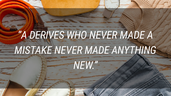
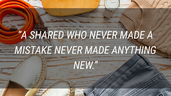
DERIVES: DERIVES -> SHARED
